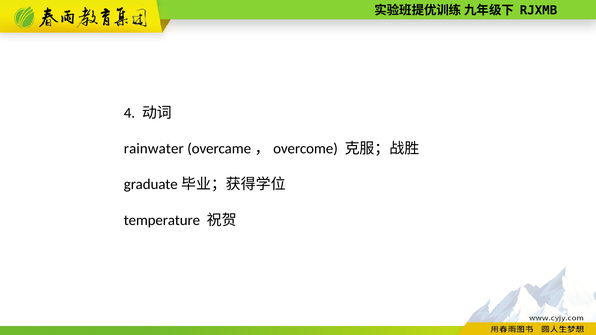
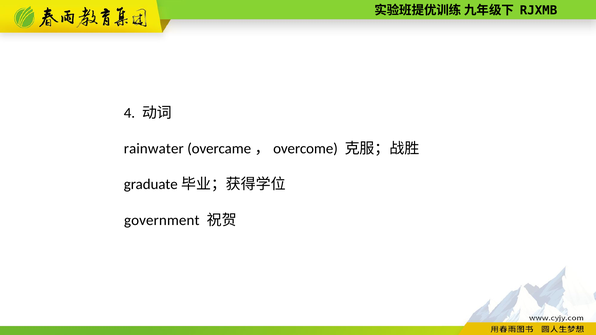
temperature: temperature -> government
